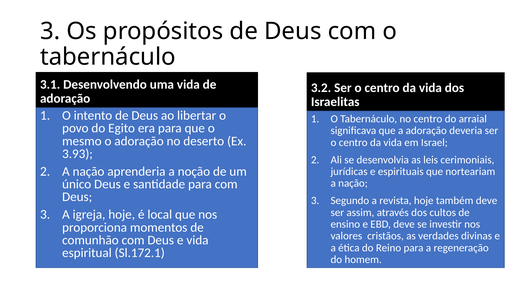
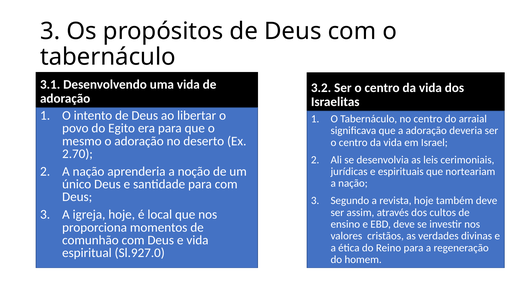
3.93: 3.93 -> 2.70
Sl.172.1: Sl.172.1 -> Sl.927.0
